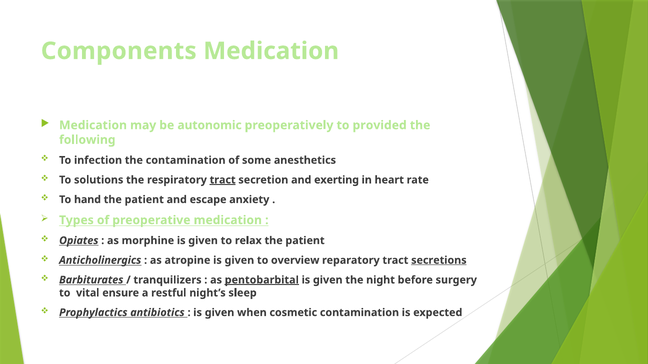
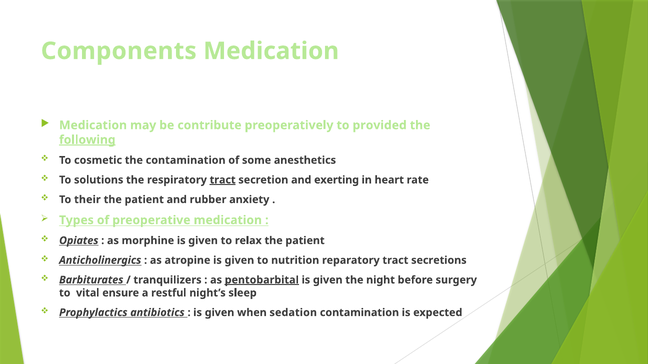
autonomic: autonomic -> contribute
following underline: none -> present
infection: infection -> cosmetic
hand: hand -> their
escape: escape -> rubber
overview: overview -> nutrition
secretions underline: present -> none
cosmetic: cosmetic -> sedation
